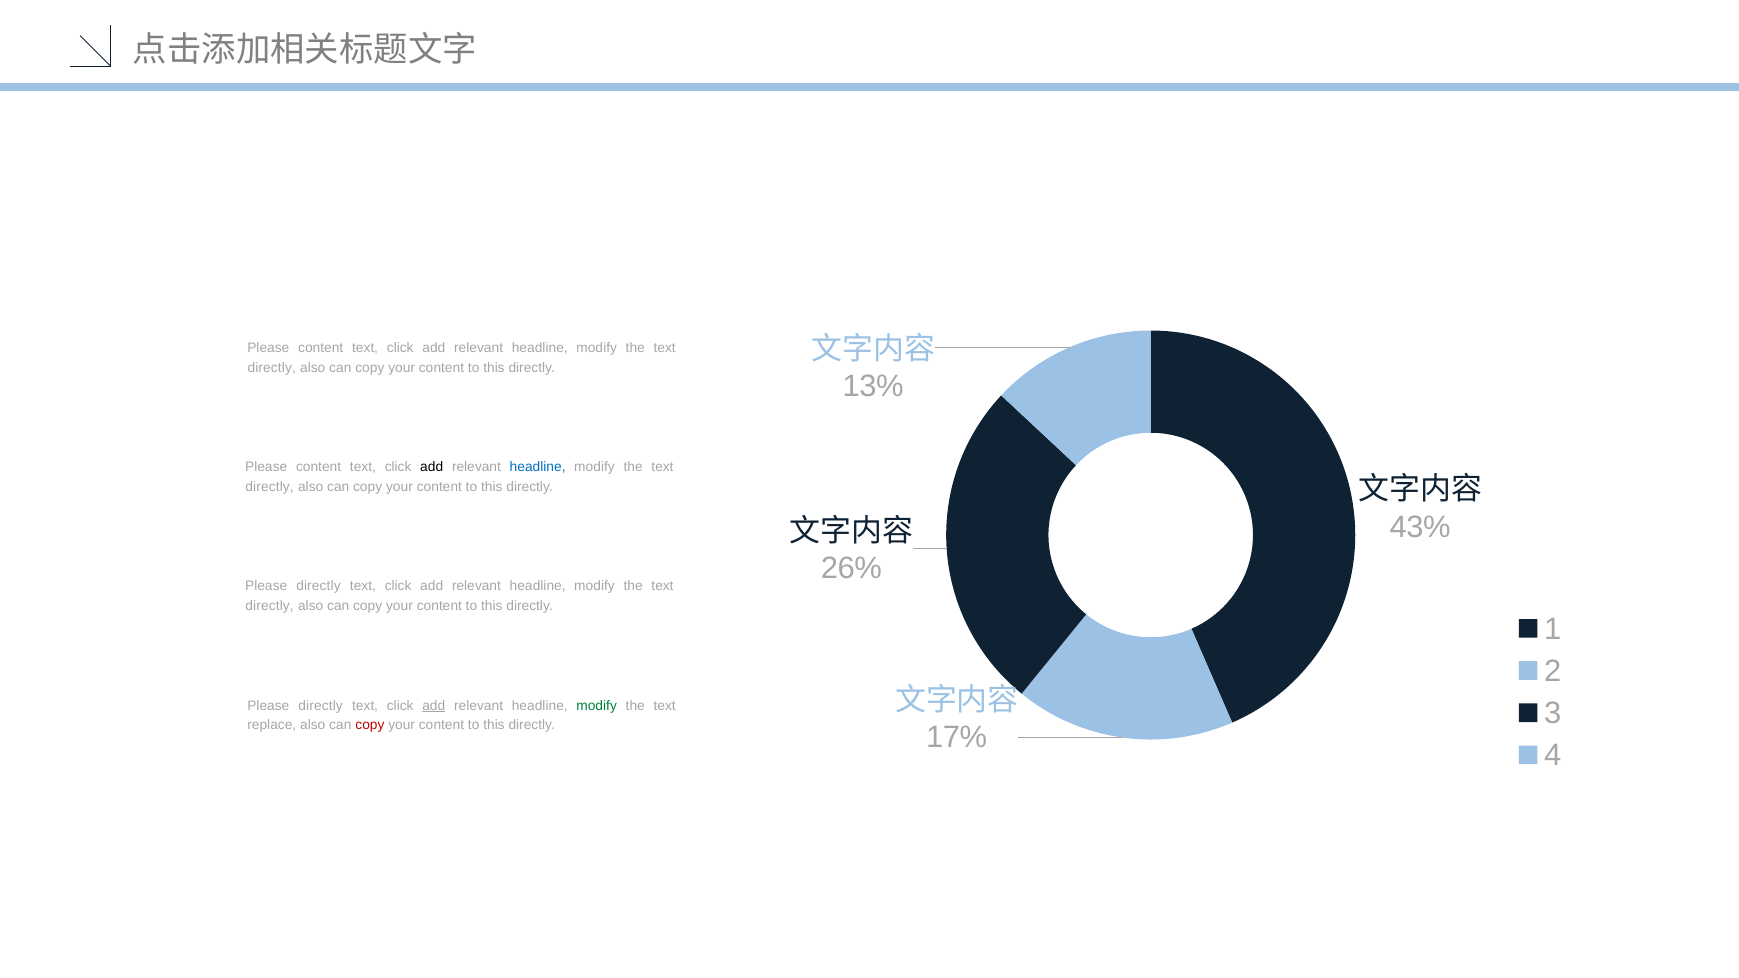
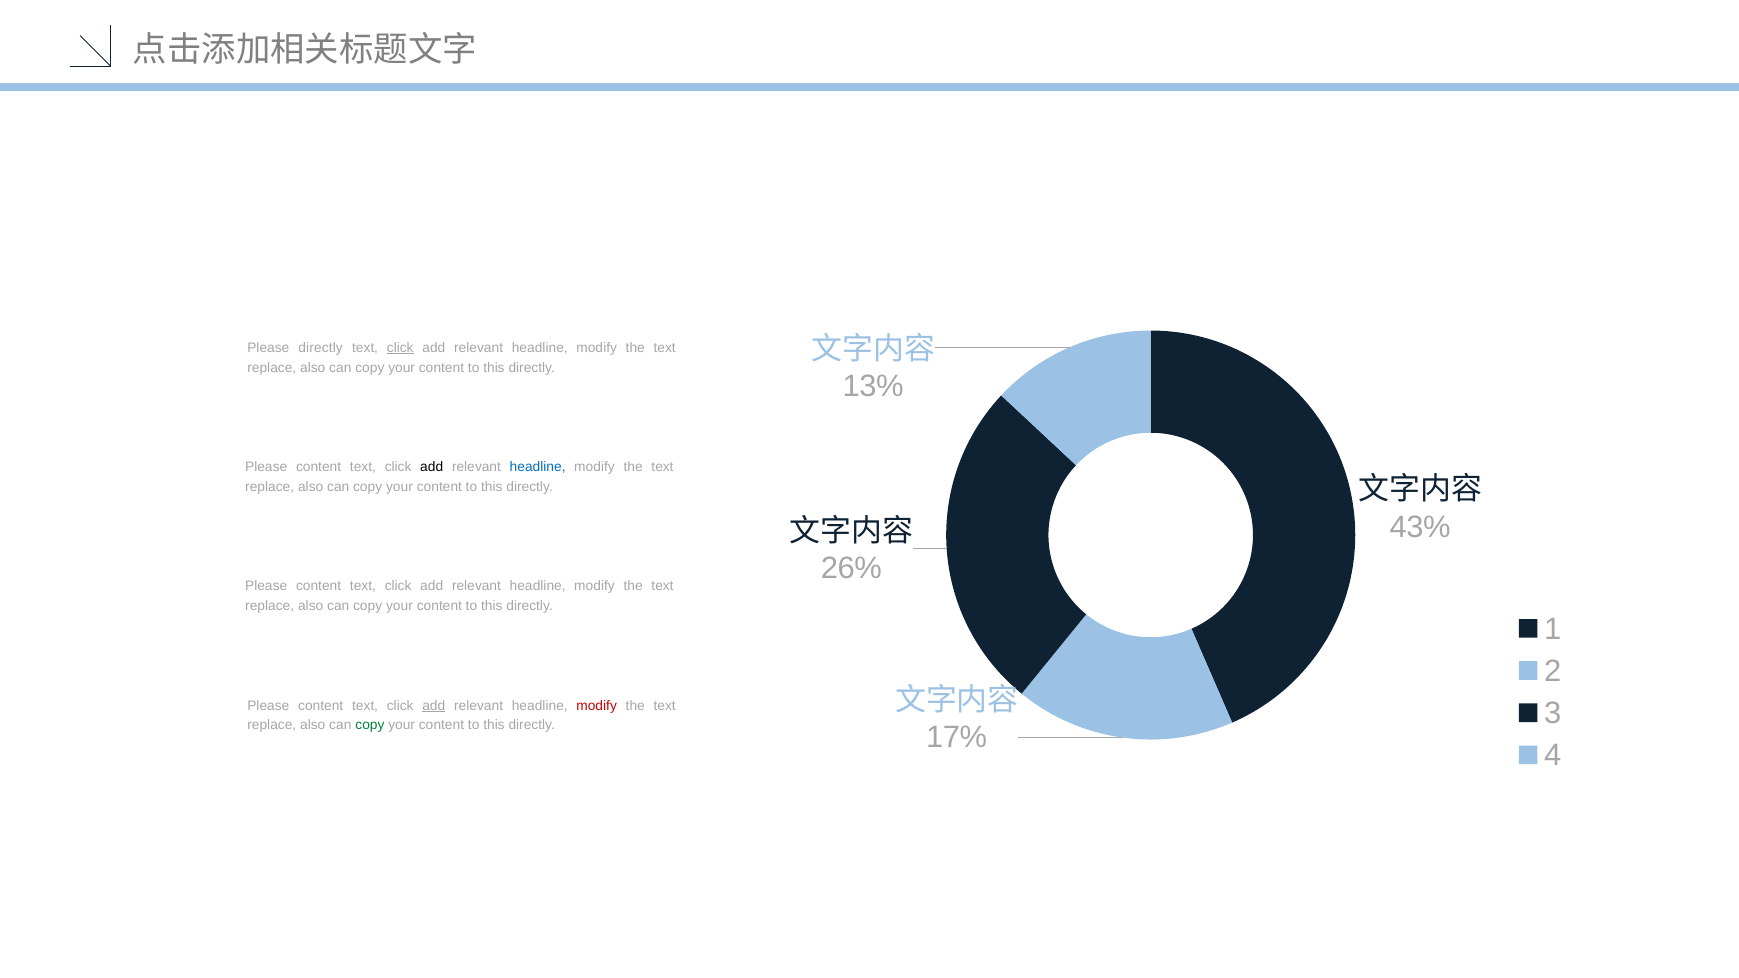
content at (321, 348): content -> directly
click at (400, 348) underline: none -> present
directly at (272, 368): directly -> replace
directly at (270, 487): directly -> replace
directly at (318, 586): directly -> content
directly at (270, 606): directly -> replace
directly at (321, 706): directly -> content
modify at (597, 706) colour: green -> red
copy at (370, 725) colour: red -> green
